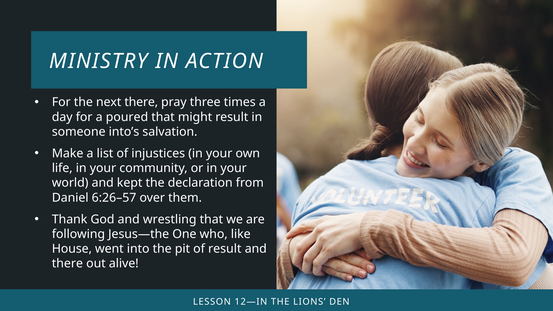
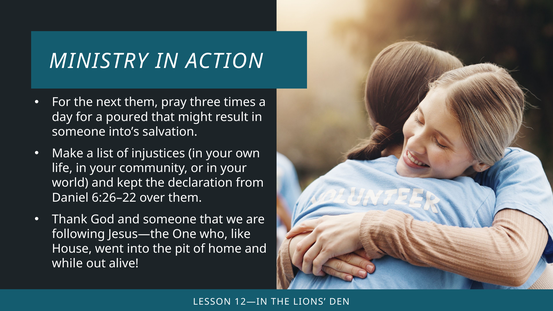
next there: there -> them
6:26–57: 6:26–57 -> 6:26–22
and wrestling: wrestling -> someone
of result: result -> home
there at (67, 264): there -> while
